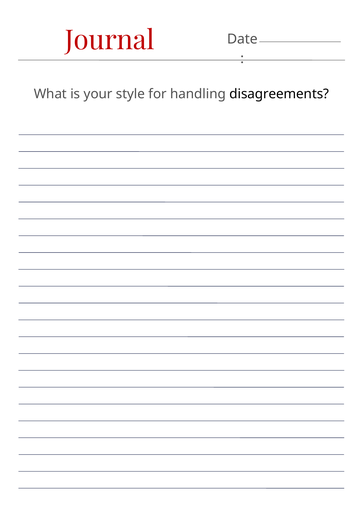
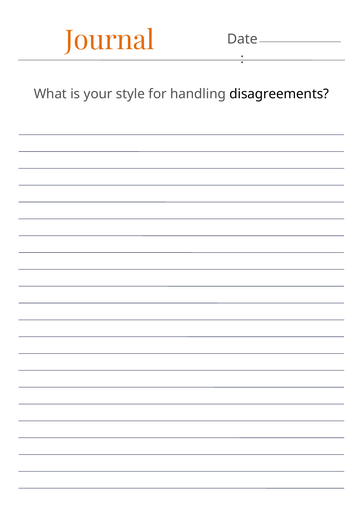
Journal colour: red -> orange
